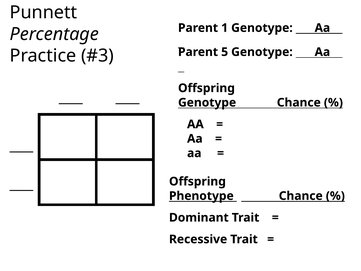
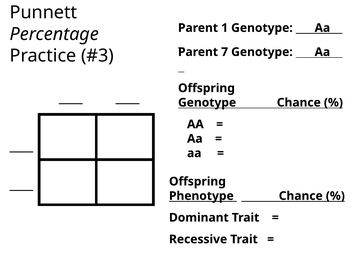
5: 5 -> 7
